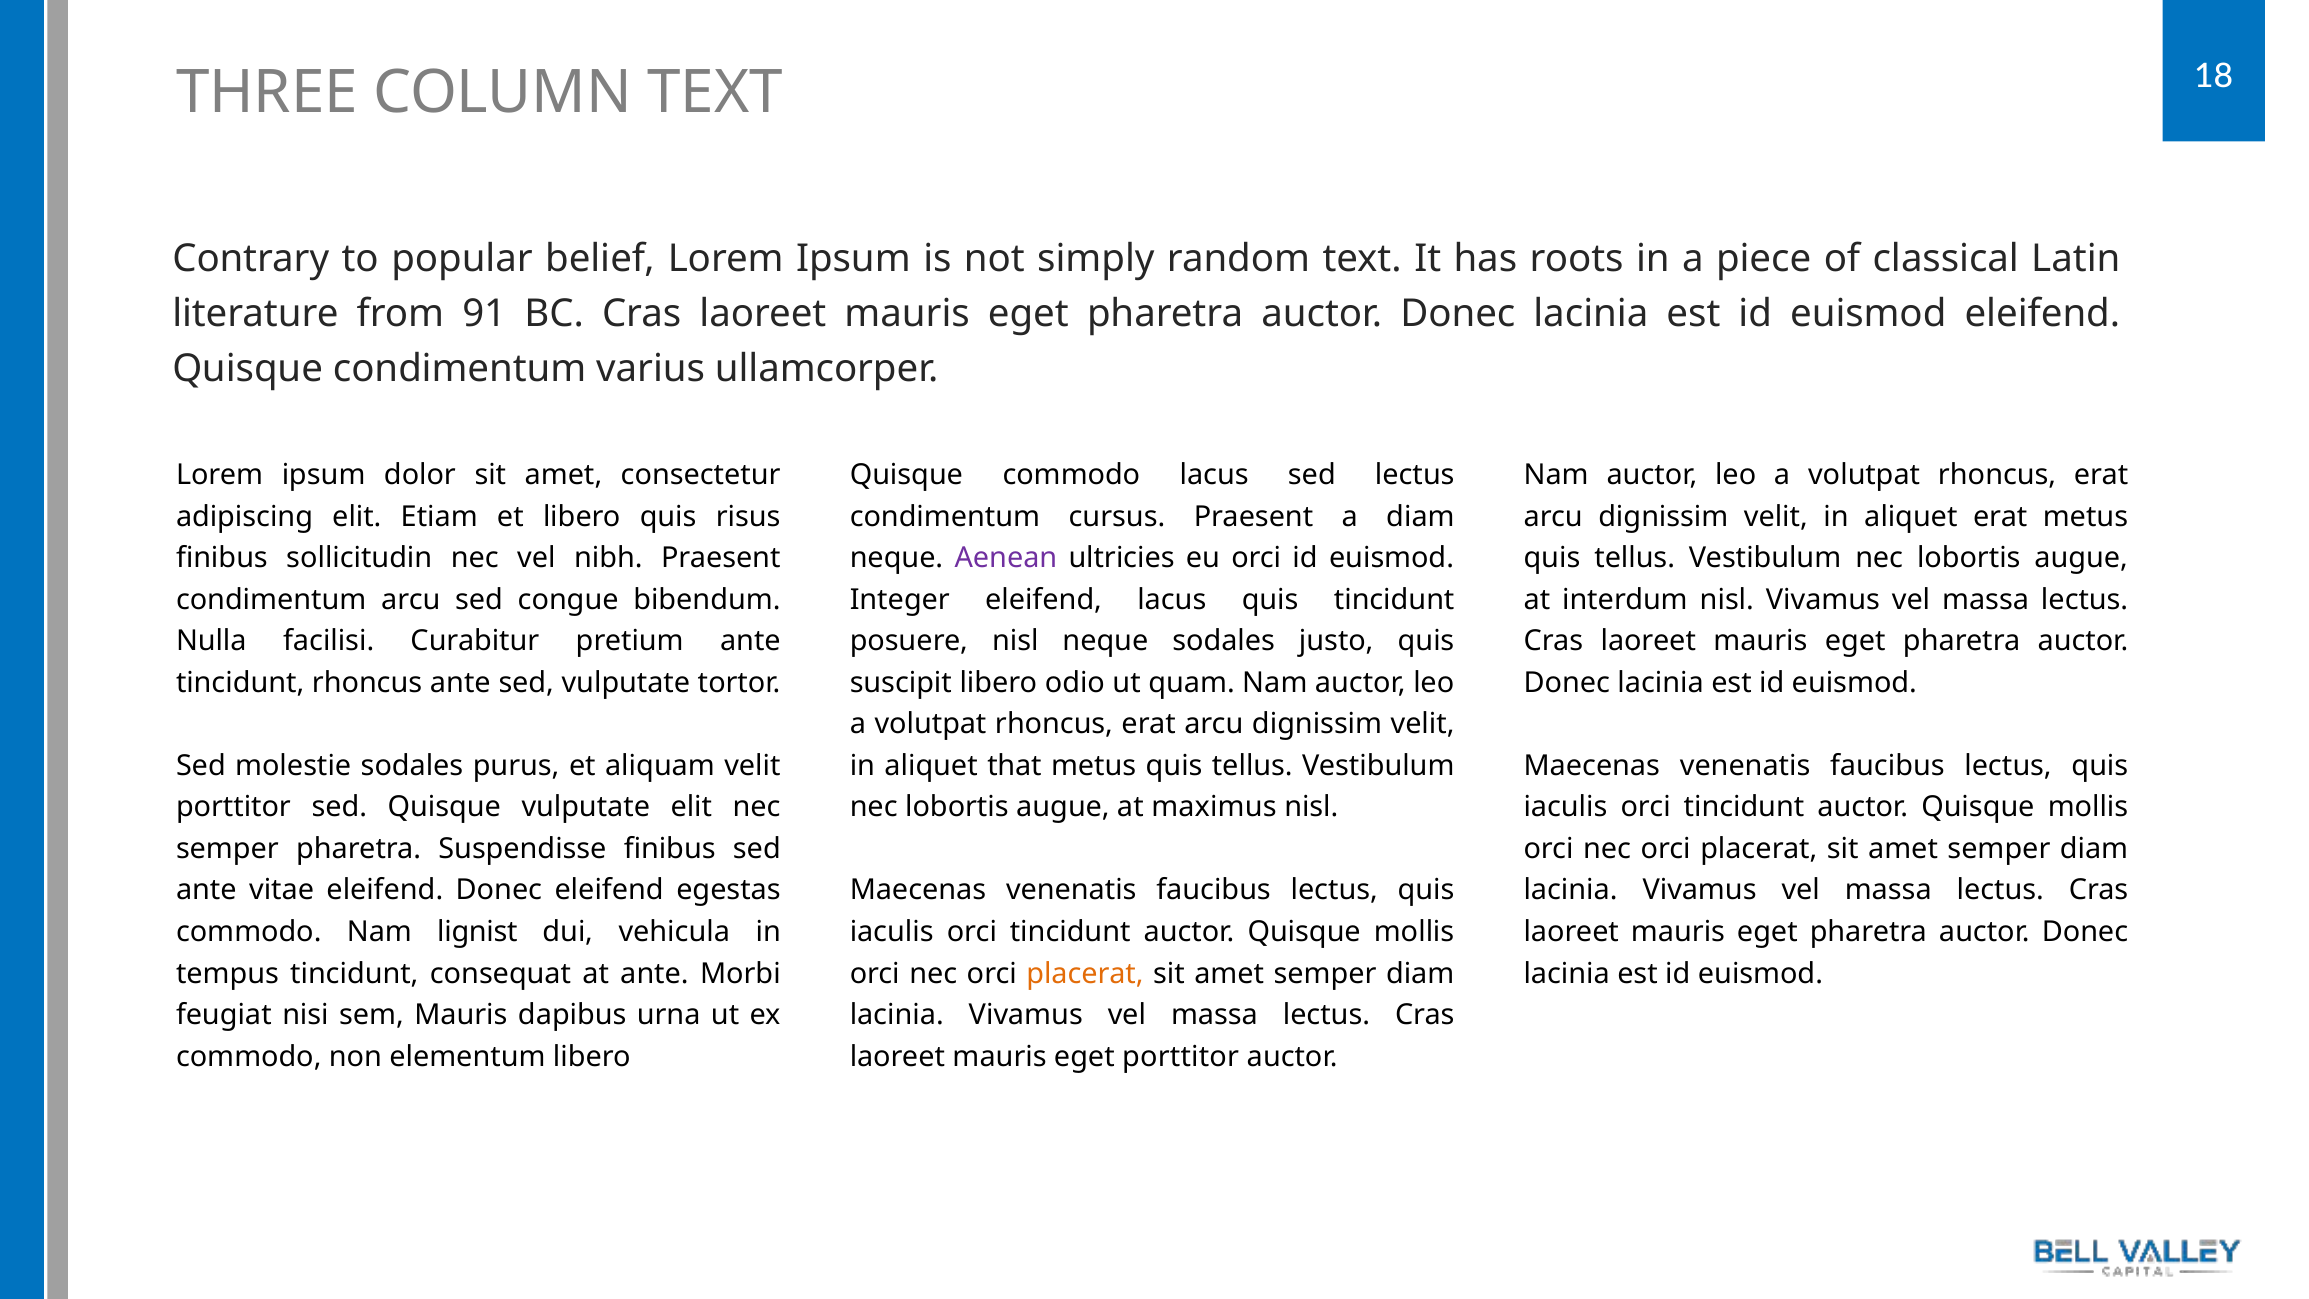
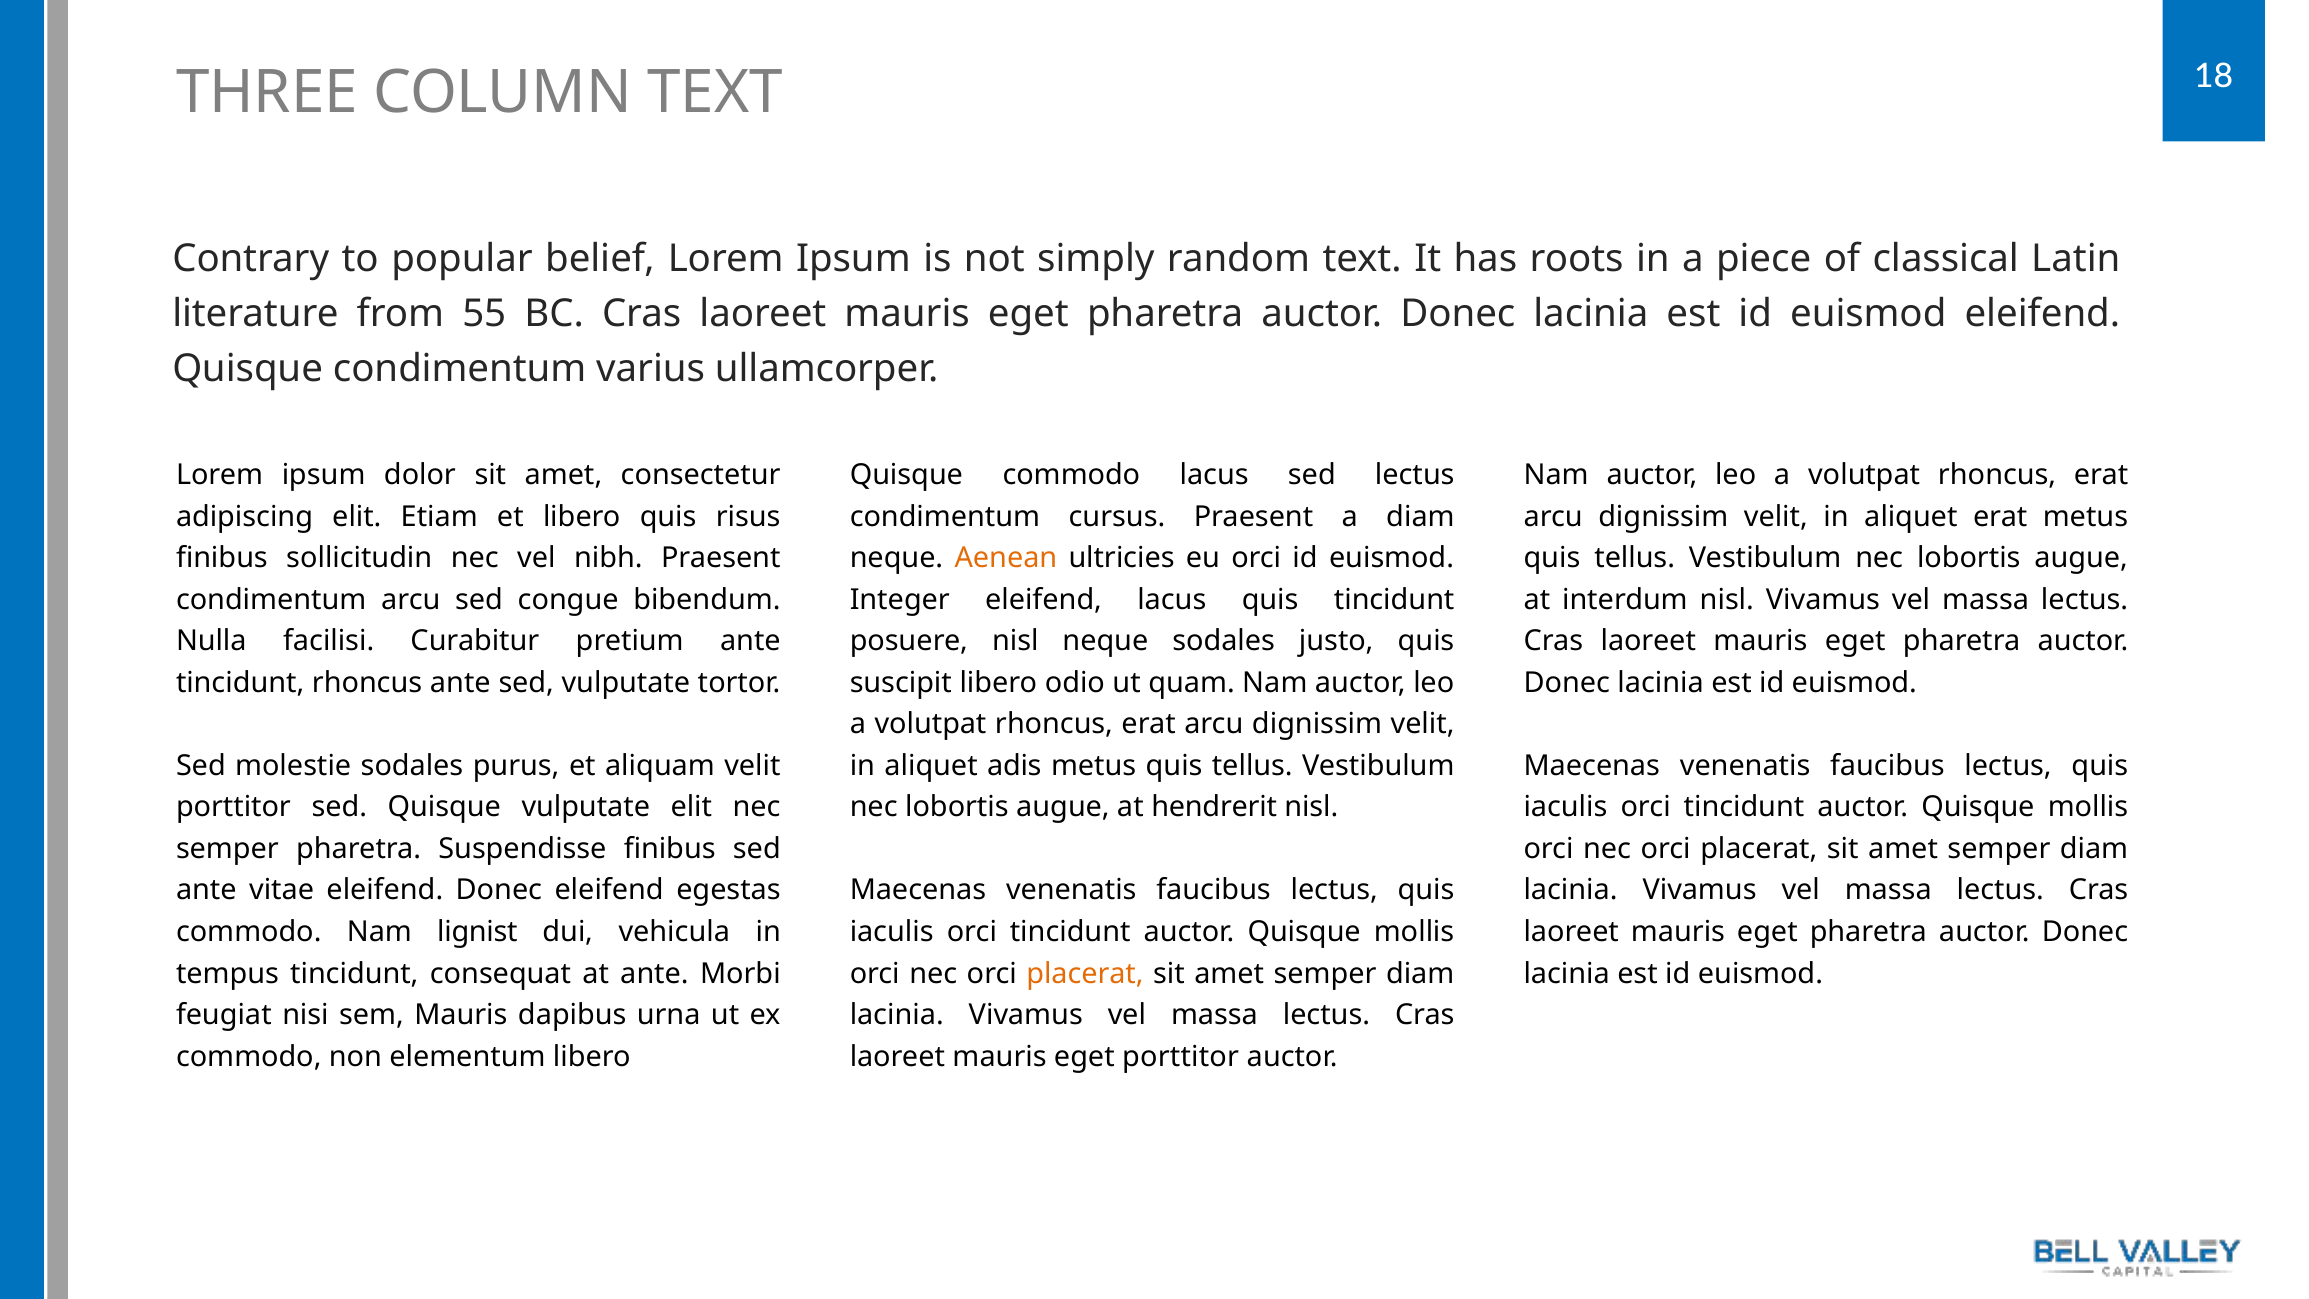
91: 91 -> 55
Aenean colour: purple -> orange
that: that -> adis
maximus: maximus -> hendrerit
